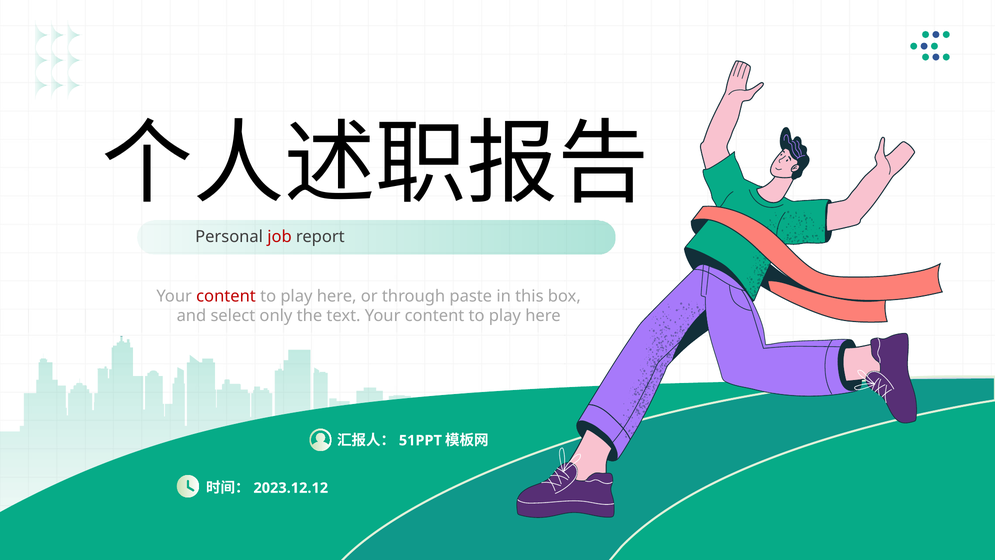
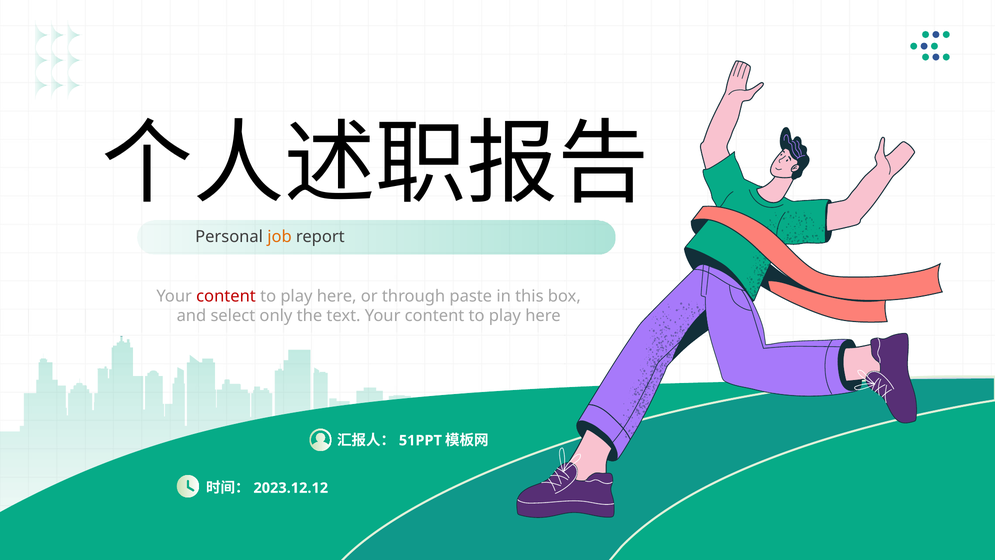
job colour: red -> orange
